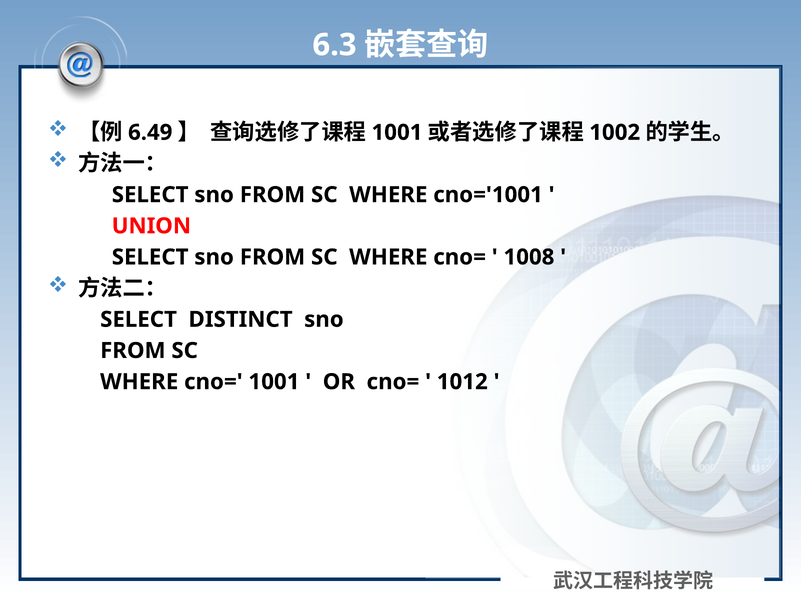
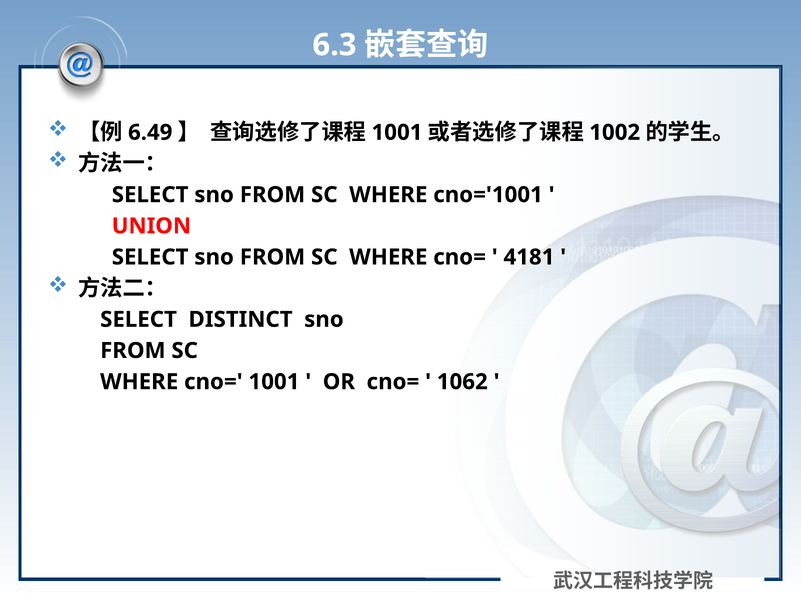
1008: 1008 -> 4181
1012: 1012 -> 1062
